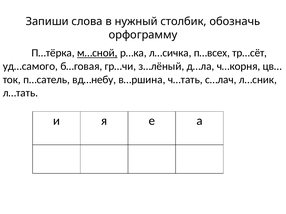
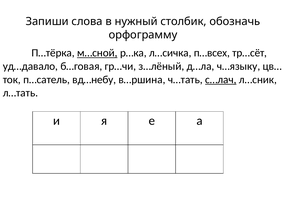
уд…самого: уд…самого -> уд…давало
ч…корня: ч…корня -> ч…языку
с…лач underline: none -> present
